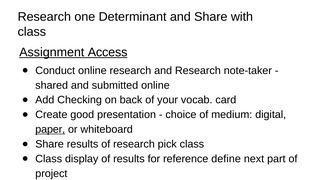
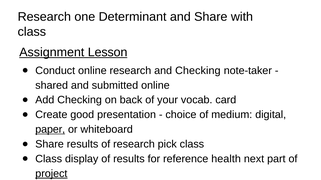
Access: Access -> Lesson
and Research: Research -> Checking
define: define -> health
project underline: none -> present
